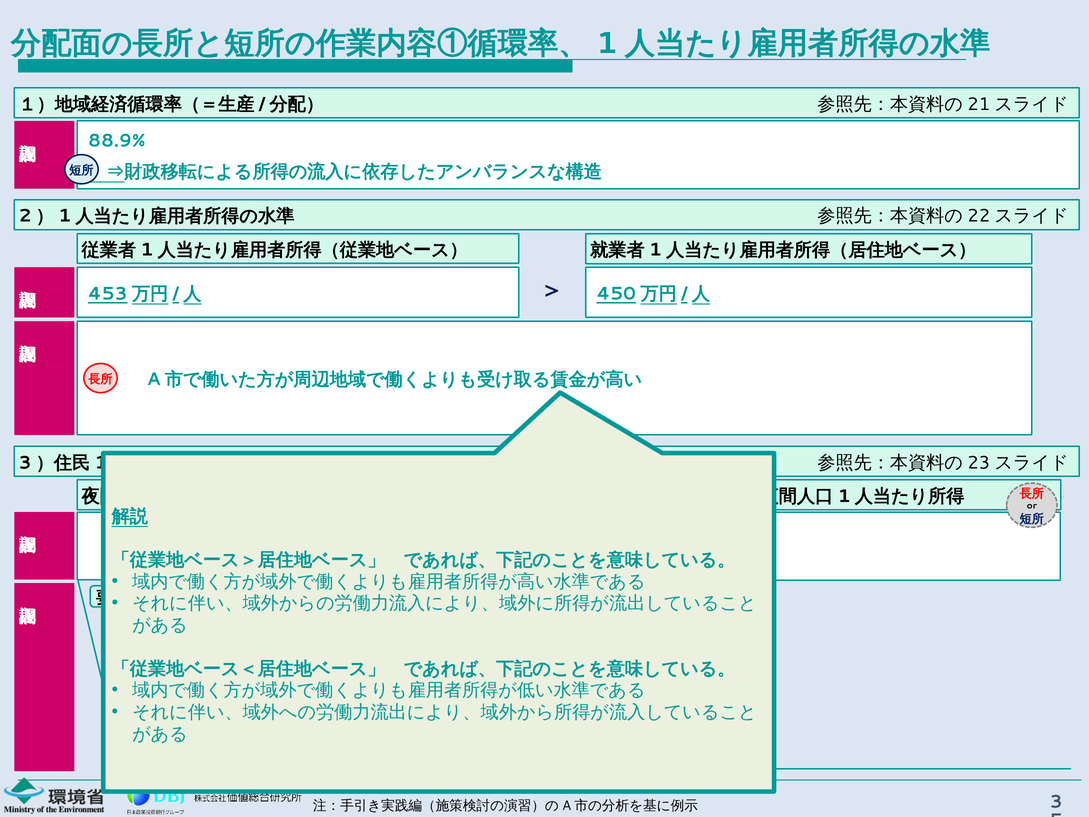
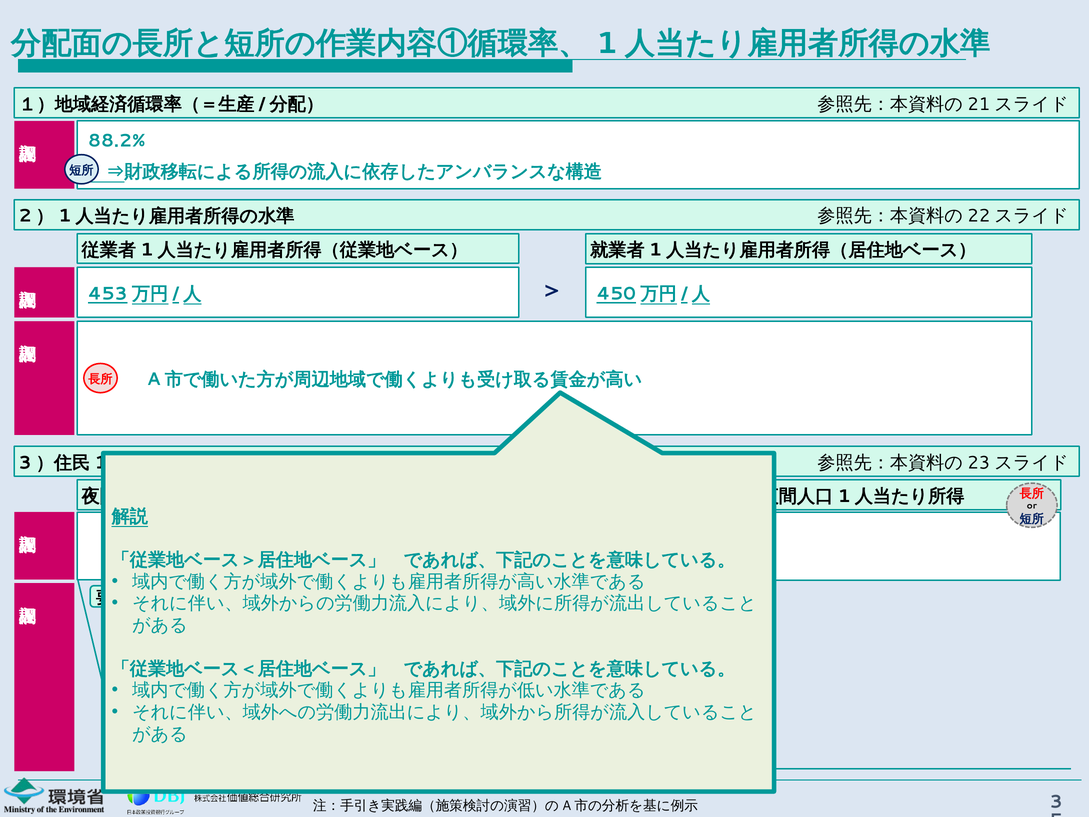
88.9%: 88.9% -> 88.2%
